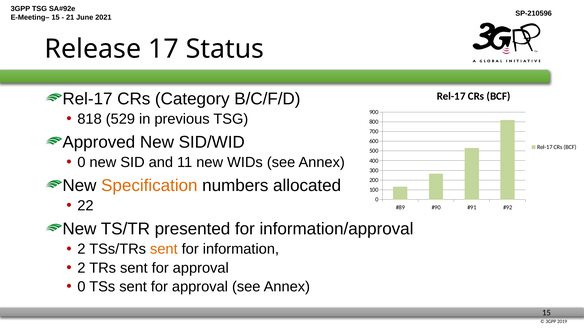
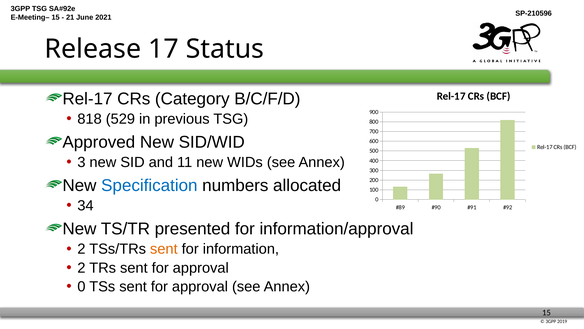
0 at (81, 162): 0 -> 3
Specification colour: orange -> blue
22: 22 -> 34
